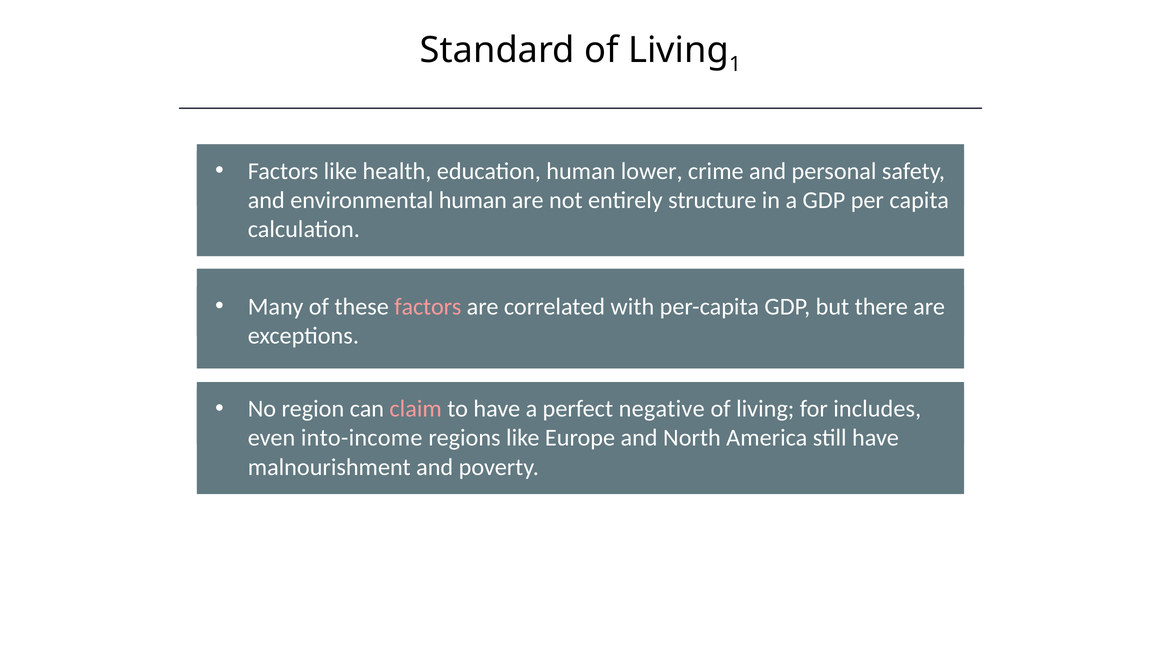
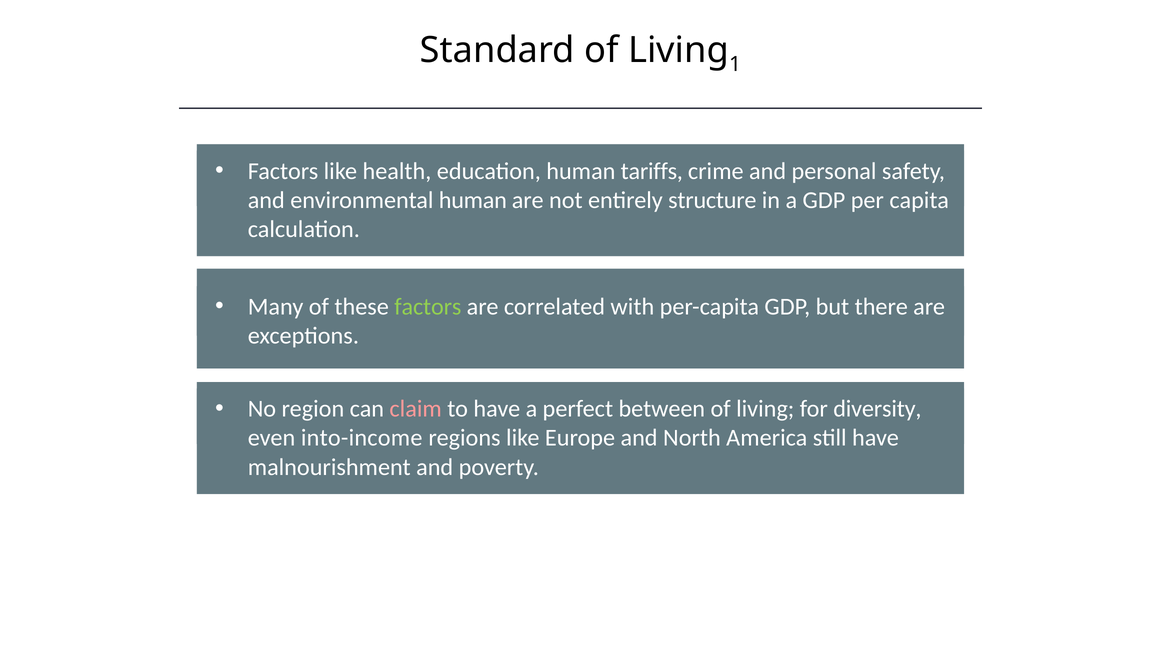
lower: lower -> tariffs
factors at (428, 307) colour: pink -> light green
negative: negative -> between
includes: includes -> diversity
